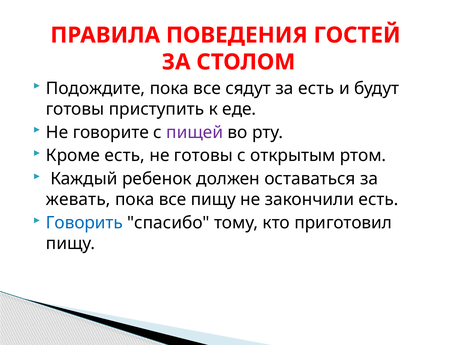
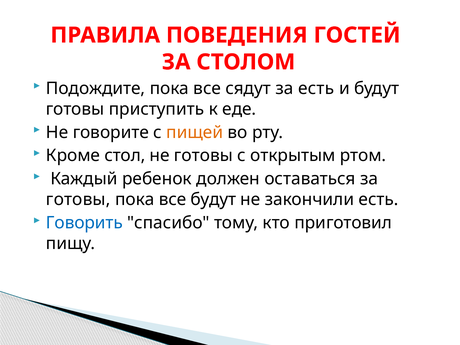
пищей colour: purple -> orange
Кроме есть: есть -> стол
жевать at (78, 200): жевать -> готовы
все пищу: пищу -> будут
